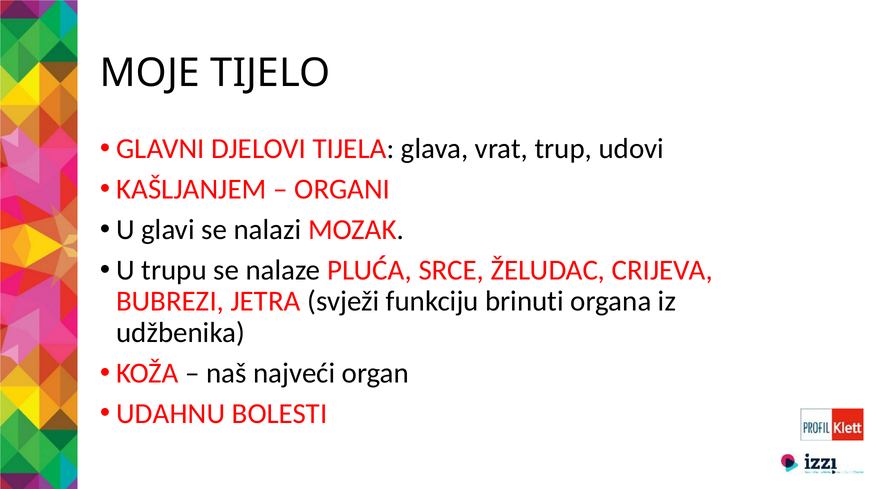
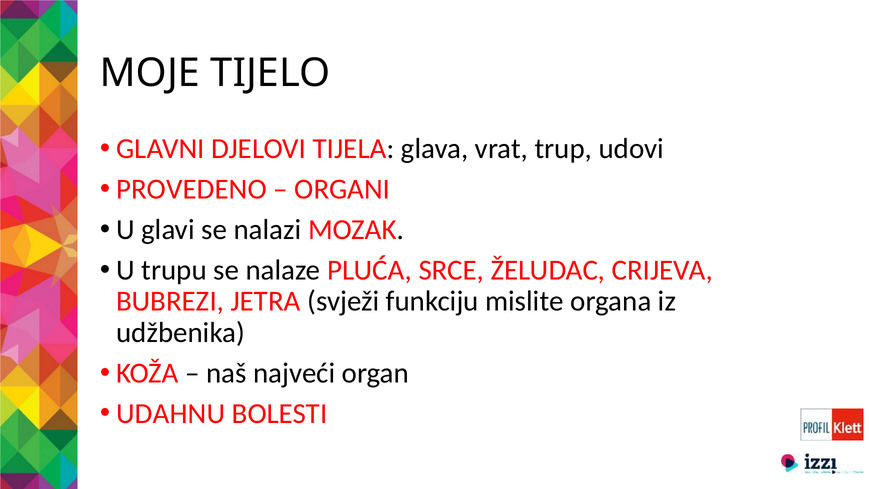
KAŠLJANJEM: KAŠLJANJEM -> PROVEDENO
brinuti: brinuti -> mislite
